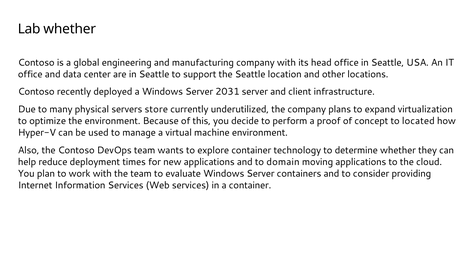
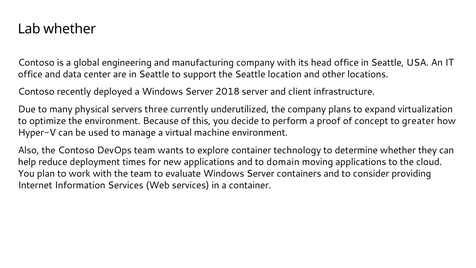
2031: 2031 -> 2018
store: store -> three
located: located -> greater
